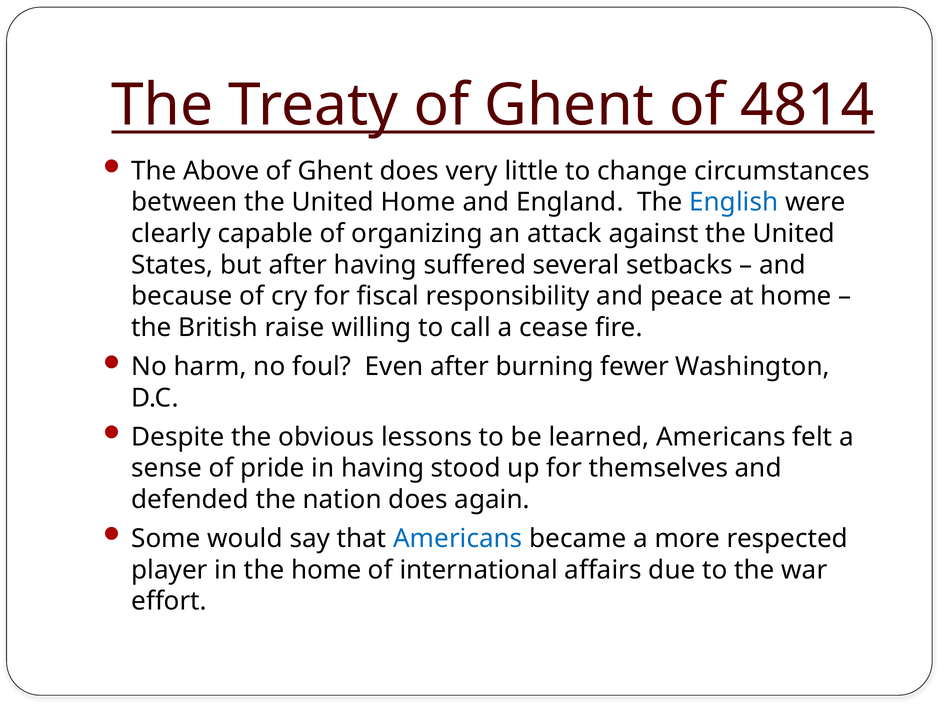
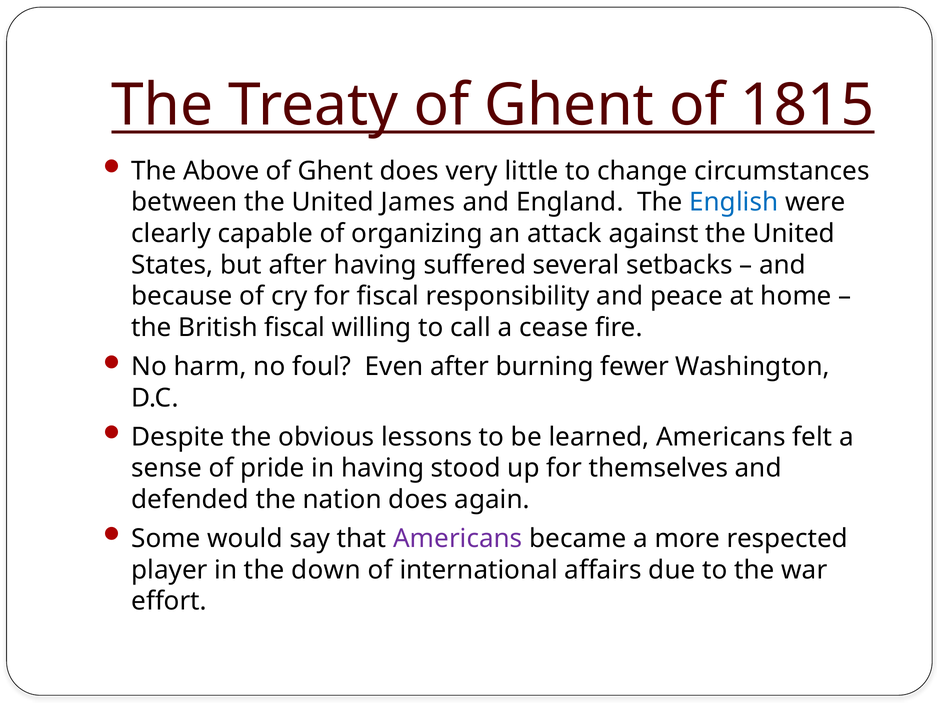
4814: 4814 -> 1815
United Home: Home -> James
British raise: raise -> fiscal
Americans at (458, 538) colour: blue -> purple
the home: home -> down
